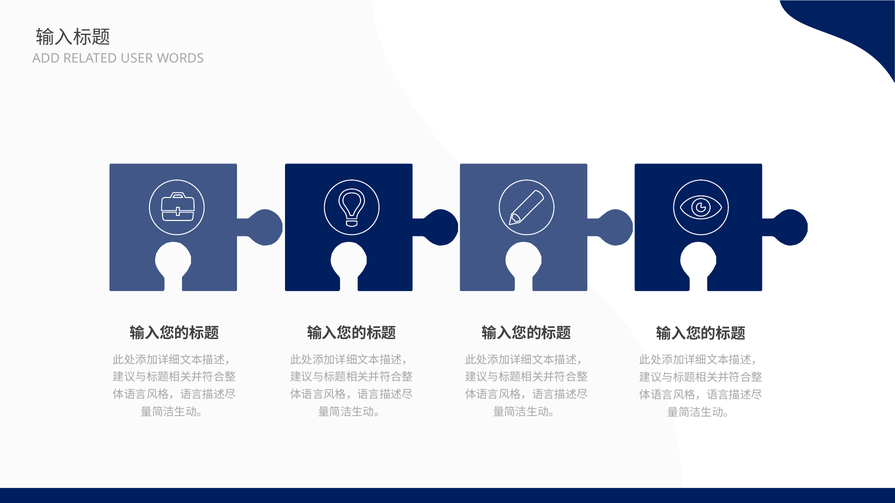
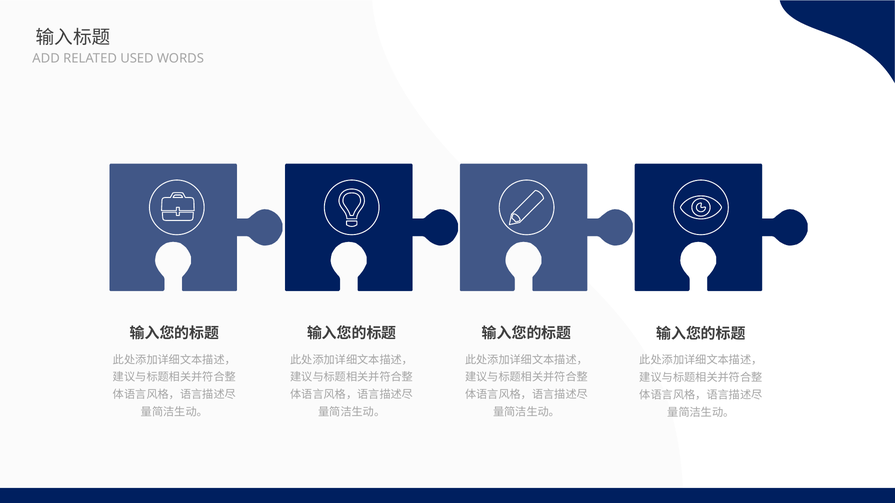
USER: USER -> USED
